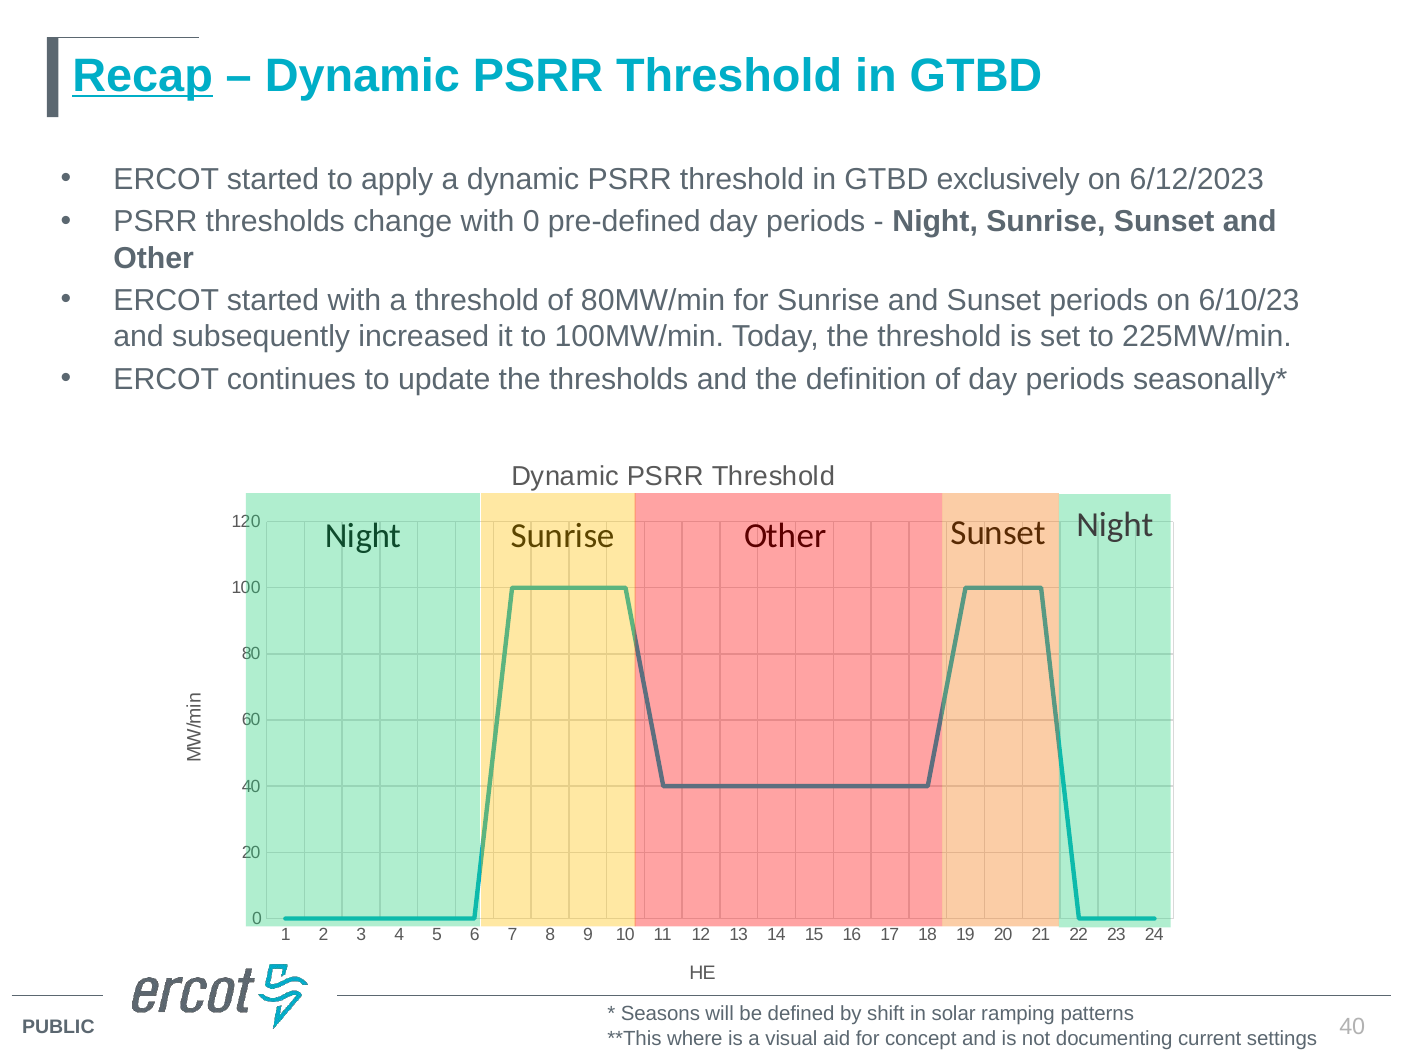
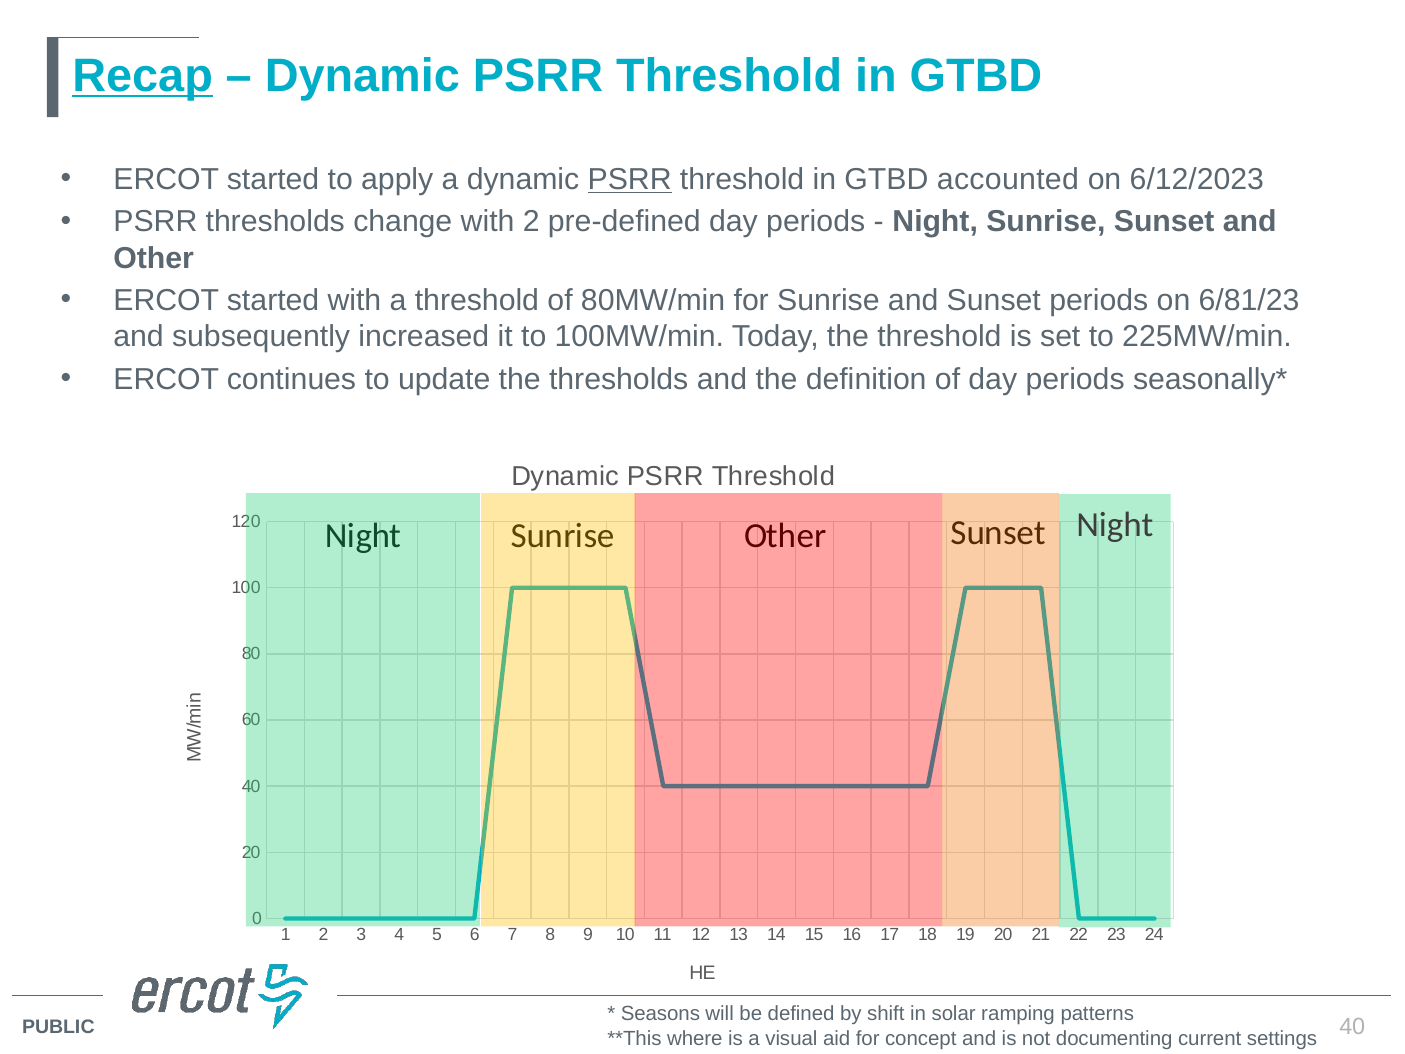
PSRR at (630, 179) underline: none -> present
exclusively: exclusively -> accounted
with 0: 0 -> 2
6/10/23: 6/10/23 -> 6/81/23
